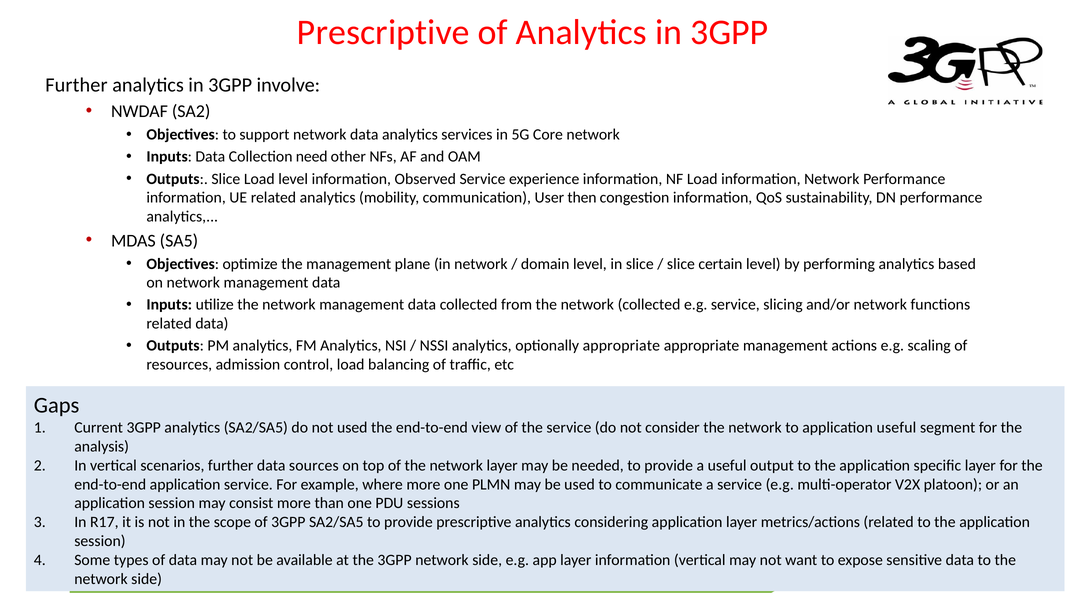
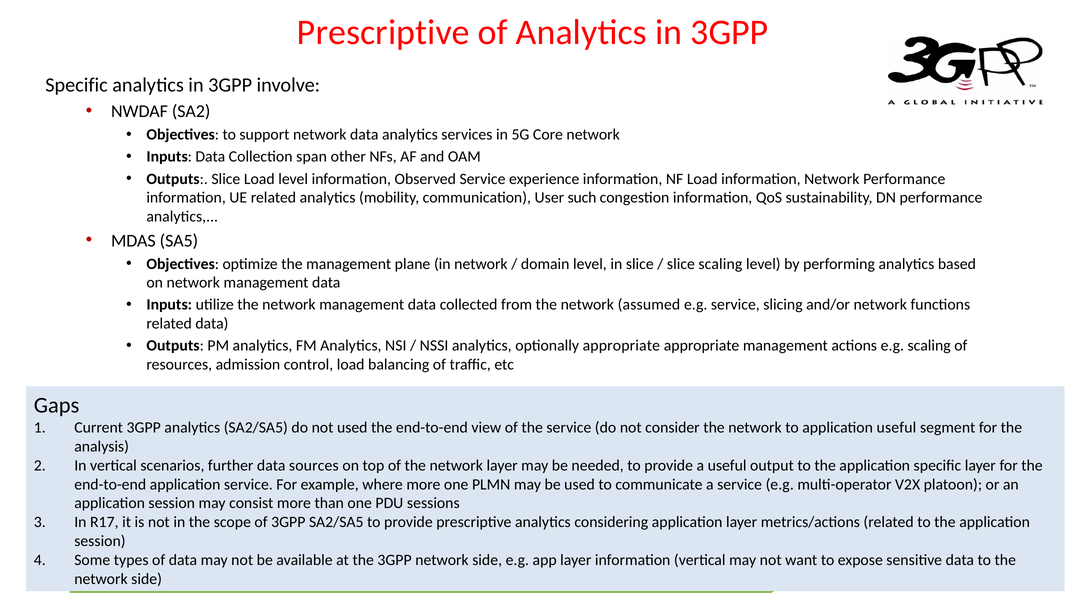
Further at (76, 85): Further -> Specific
need: need -> span
then: then -> such
slice certain: certain -> scaling
network collected: collected -> assumed
